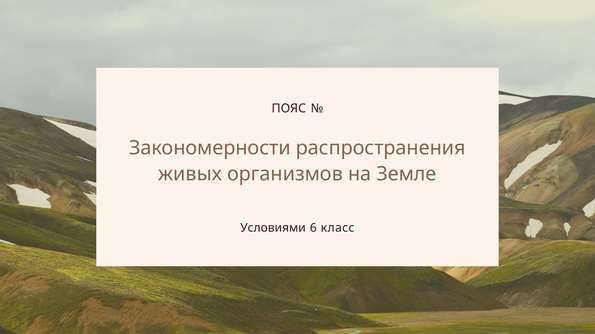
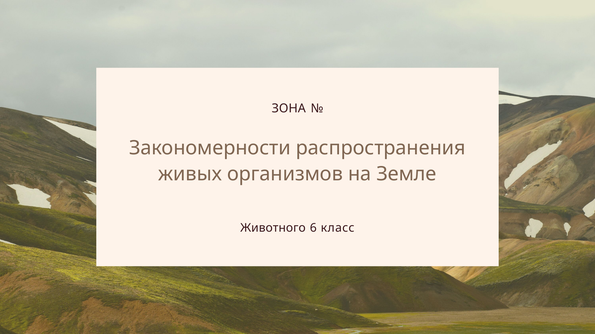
ПОЯС: ПОЯС -> ЗОНА
Условиями: Условиями -> Животного
